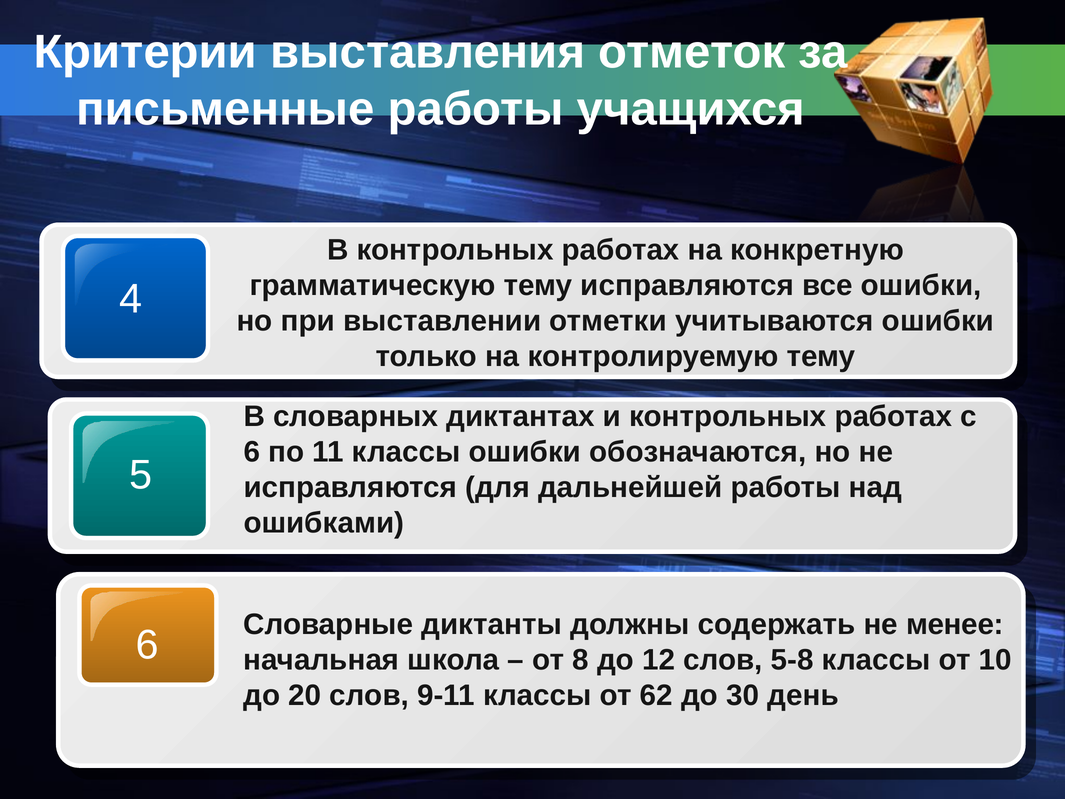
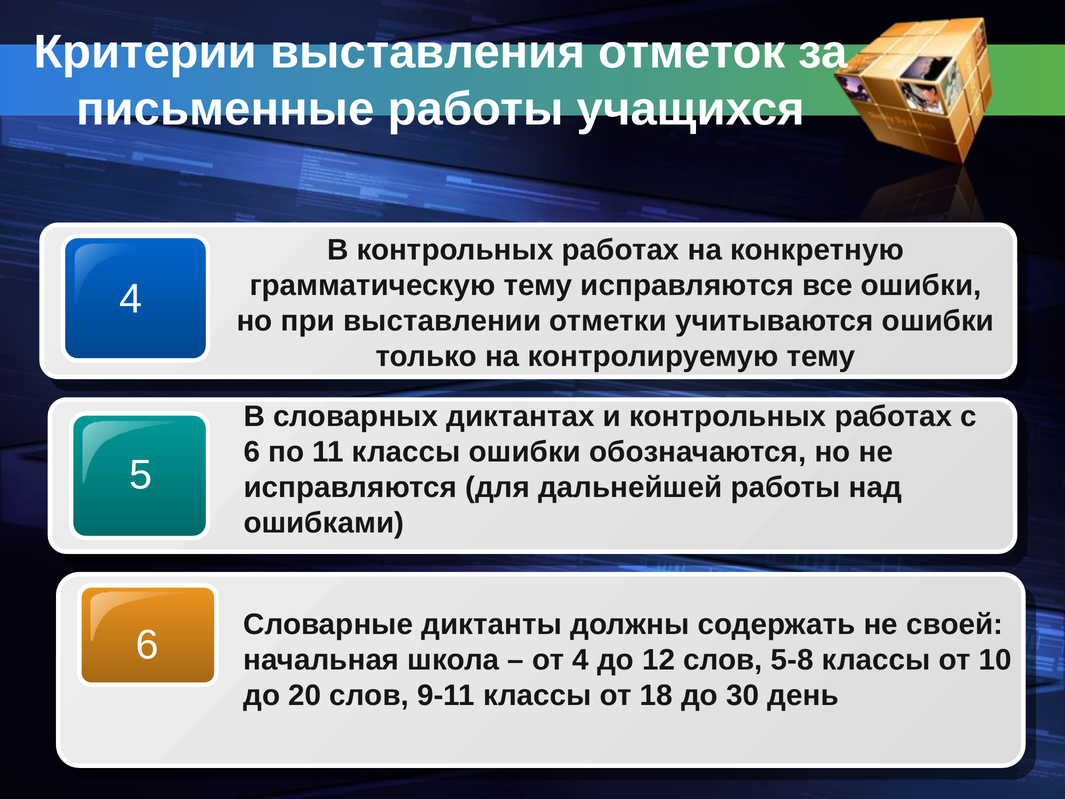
менее: менее -> своей
от 8: 8 -> 4
62: 62 -> 18
